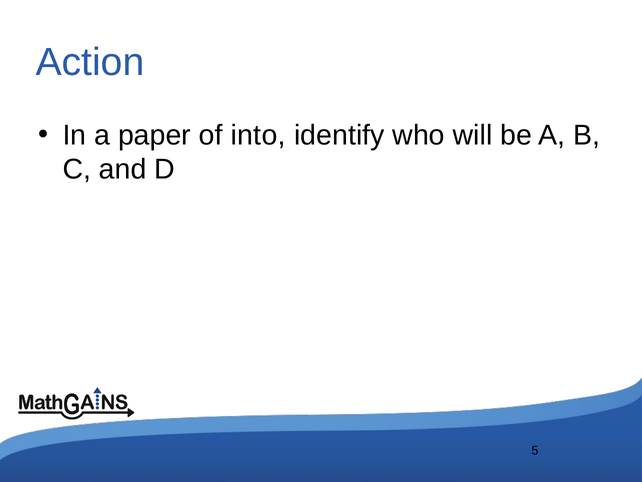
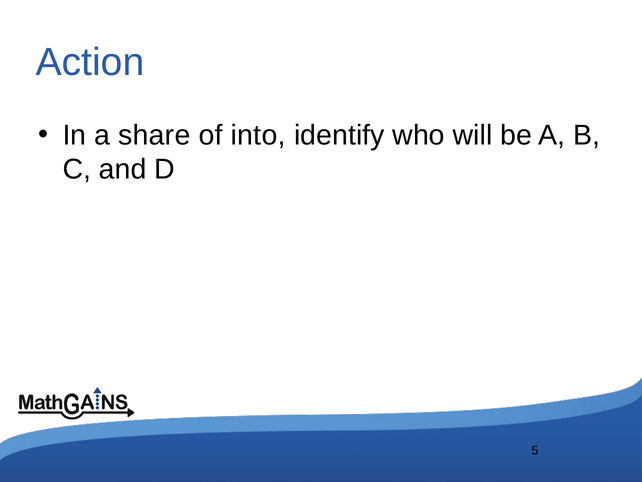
paper: paper -> share
